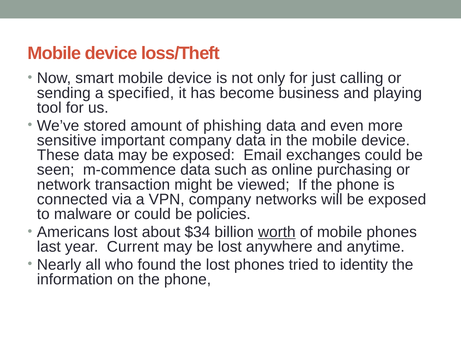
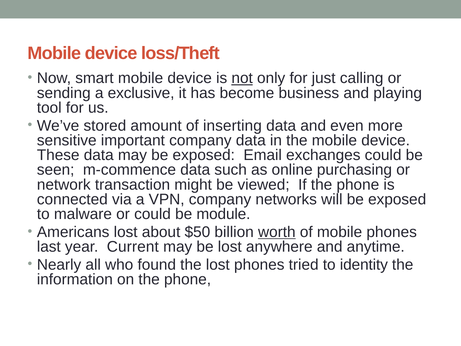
not underline: none -> present
specified: specified -> exclusive
phishing: phishing -> inserting
policies: policies -> module
$34: $34 -> $50
